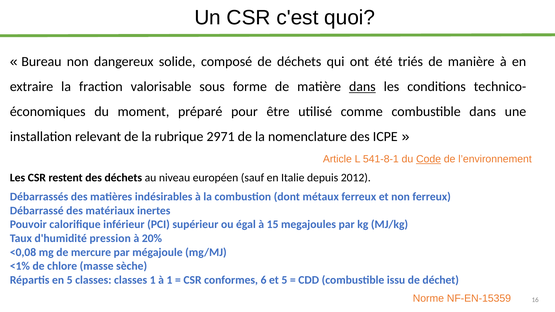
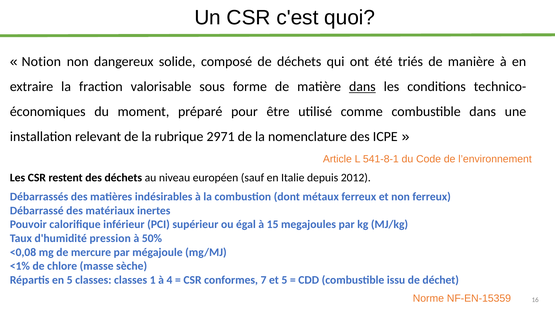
Bureau: Bureau -> Notion
Code underline: present -> none
20%: 20% -> 50%
à 1: 1 -> 4
6: 6 -> 7
